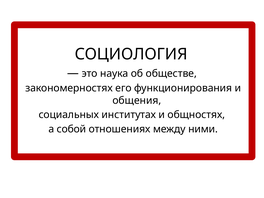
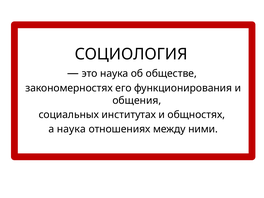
а собой: собой -> наука
